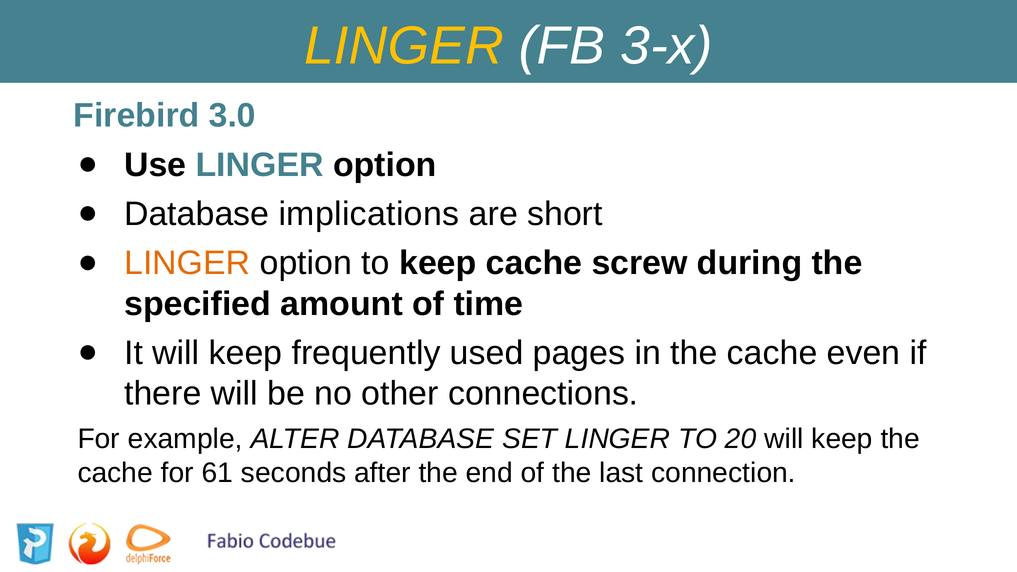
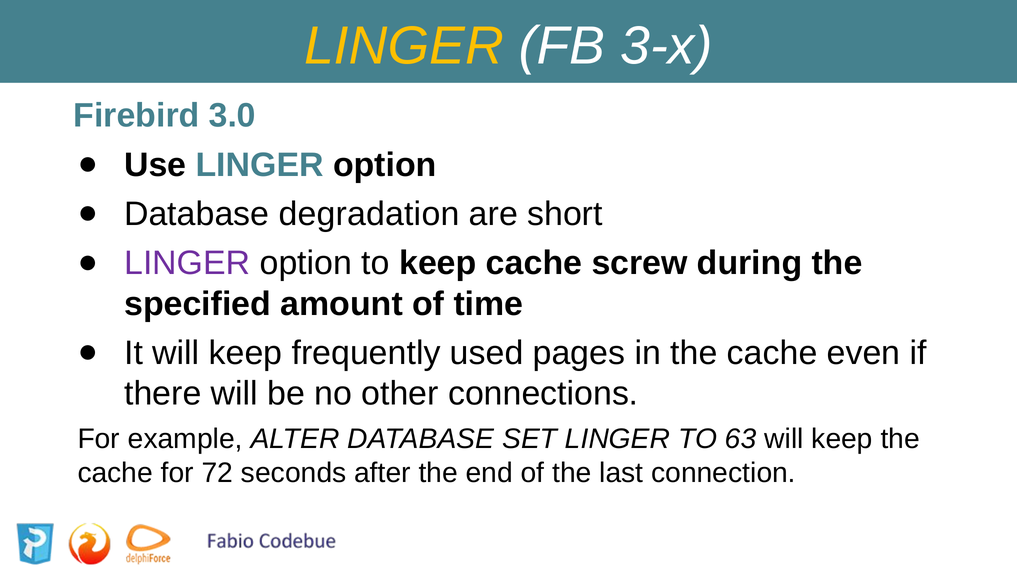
implications: implications -> degradation
LINGER at (187, 263) colour: orange -> purple
20: 20 -> 63
61: 61 -> 72
